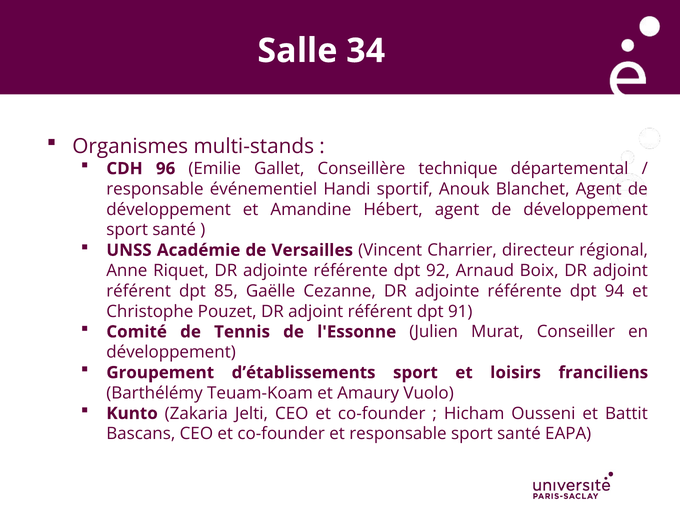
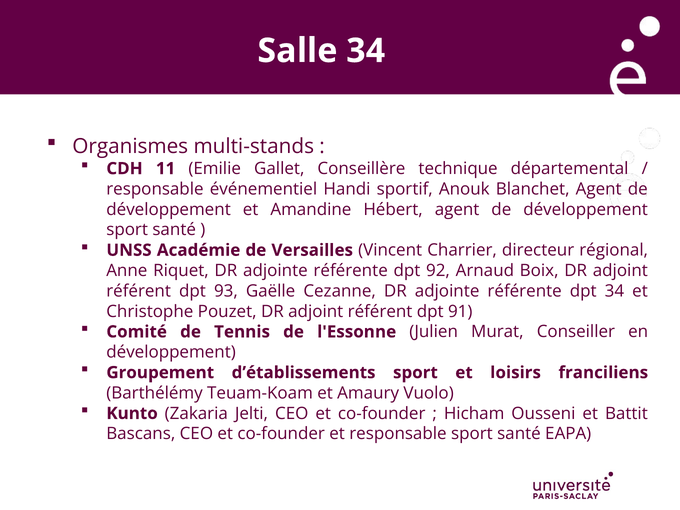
96: 96 -> 11
85: 85 -> 93
dpt 94: 94 -> 34
